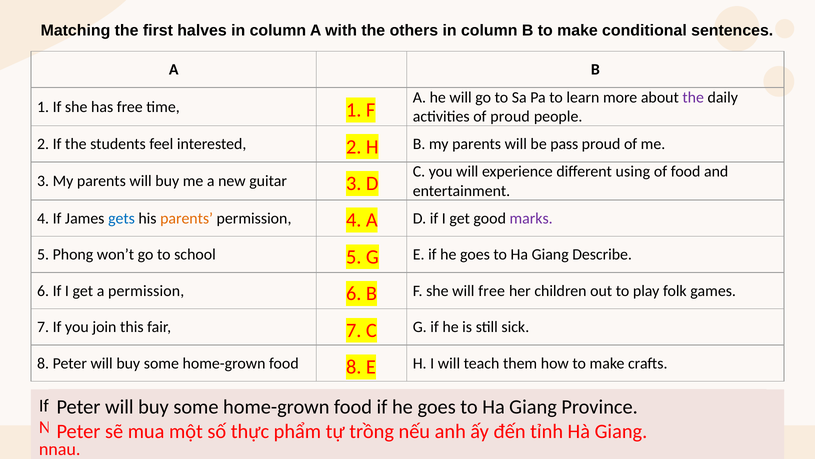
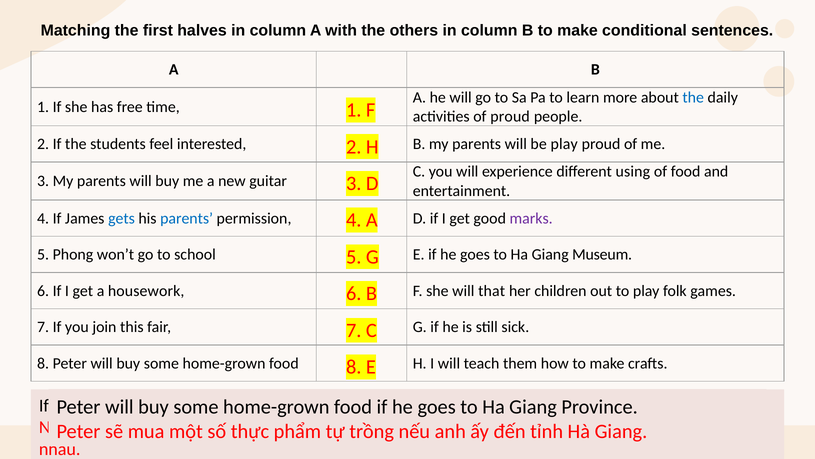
the at (693, 97) colour: purple -> blue
be pass: pass -> play
parents at (187, 218) colour: orange -> blue
Describe: Describe -> Museum
a permission: permission -> housework
will free: free -> that
